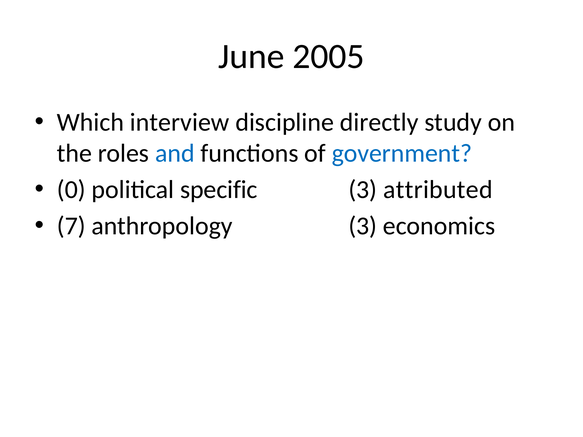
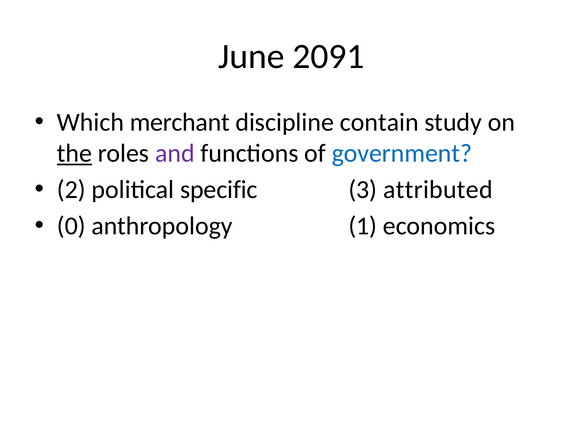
2005: 2005 -> 2091
interview: interview -> merchant
directly: directly -> contain
the underline: none -> present
and colour: blue -> purple
0: 0 -> 2
7: 7 -> 0
anthropology 3: 3 -> 1
